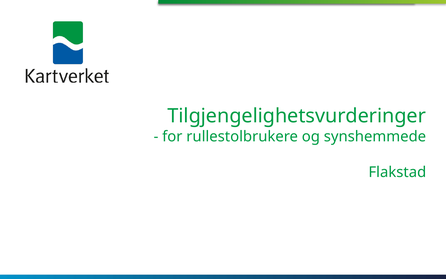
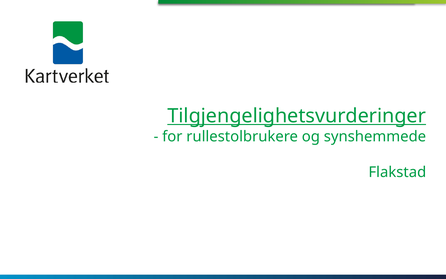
Tilgjengelighetsvurderinger underline: none -> present
